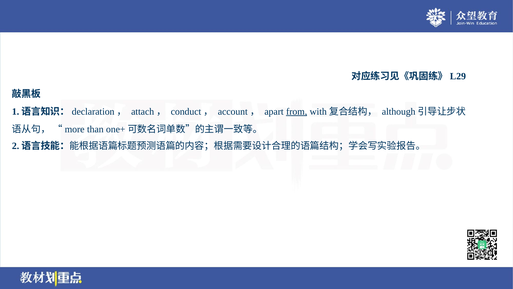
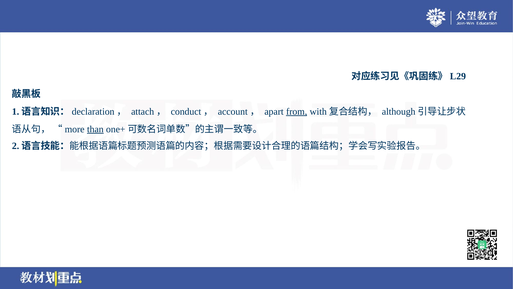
than underline: none -> present
